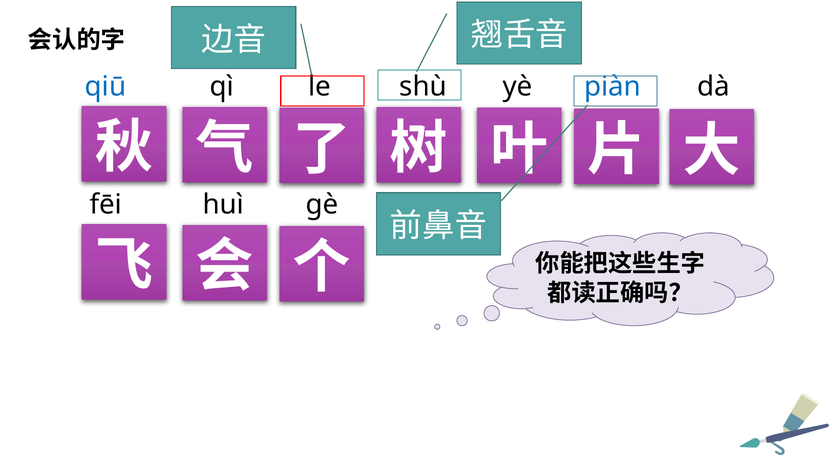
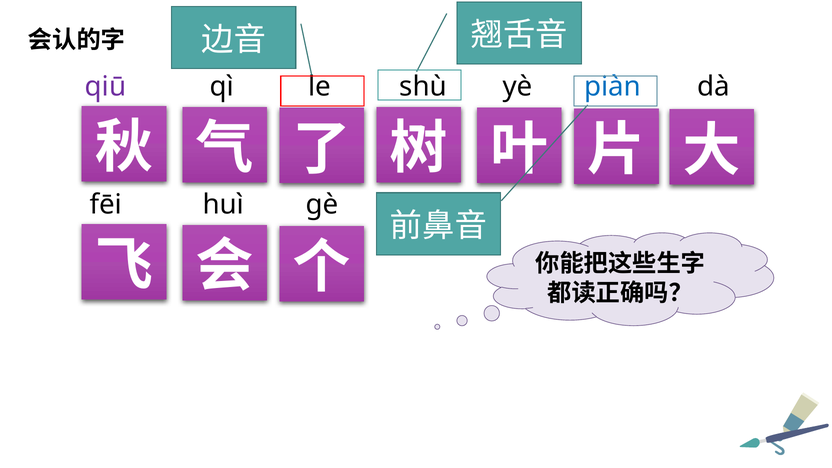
qiū colour: blue -> purple
